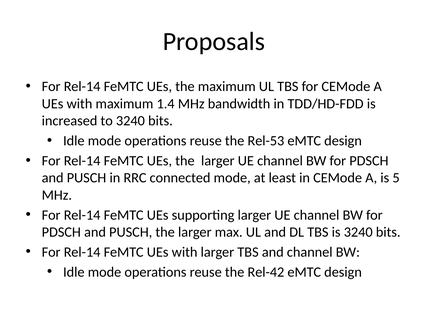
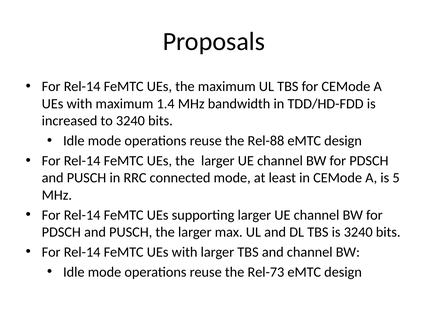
Rel-53: Rel-53 -> Rel-88
Rel-42: Rel-42 -> Rel-73
